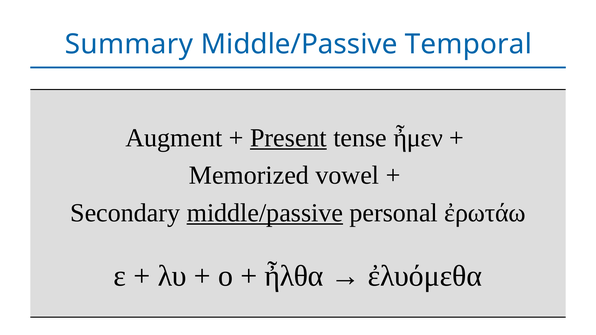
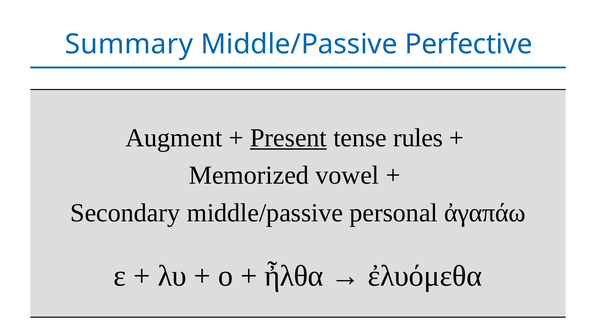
Temporal: Temporal -> Perfective
ἦμεν: ἦμεν -> rules
middle/passive at (265, 213) underline: present -> none
ἐρωτάω: ἐρωτάω -> ἀγαπάω
